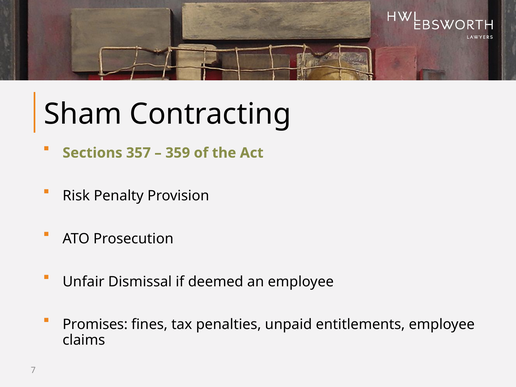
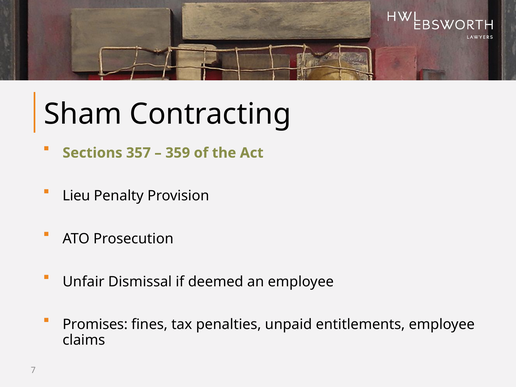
Risk: Risk -> Lieu
